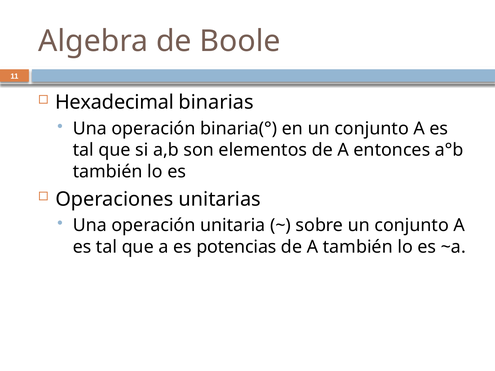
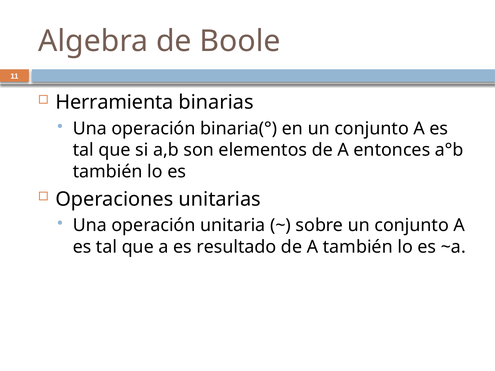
Hexadecimal: Hexadecimal -> Herramienta
potencias: potencias -> resultado
